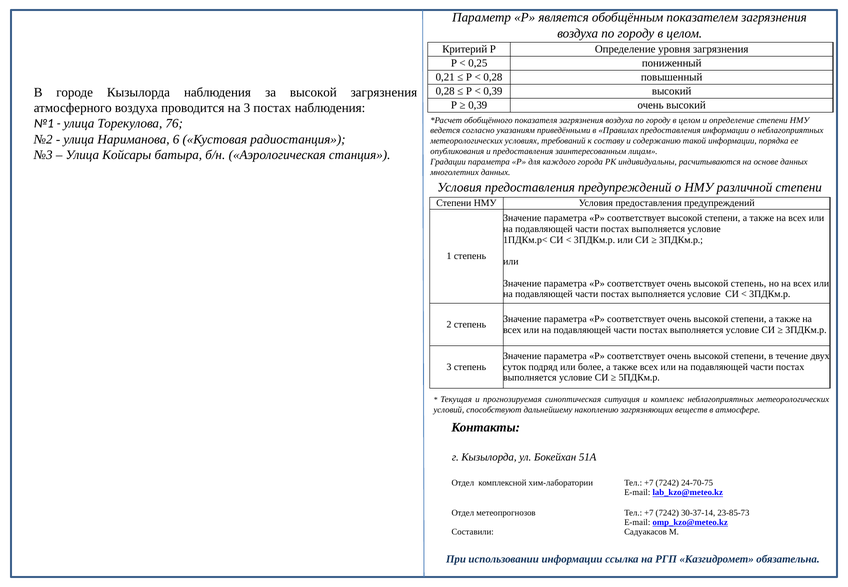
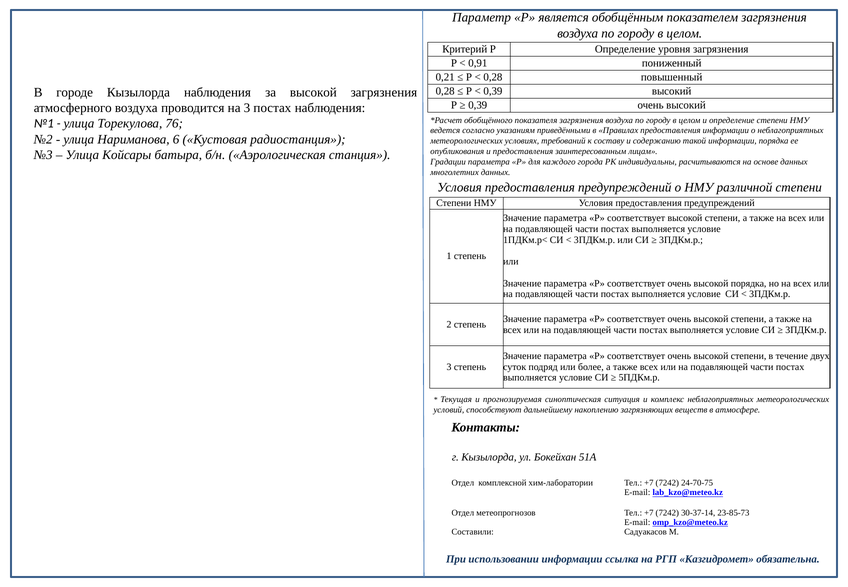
0,25: 0,25 -> 0,91
высокой степень: степень -> порядка
